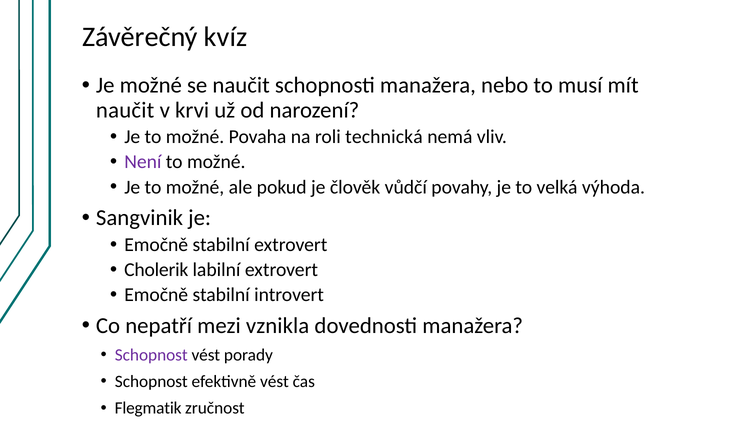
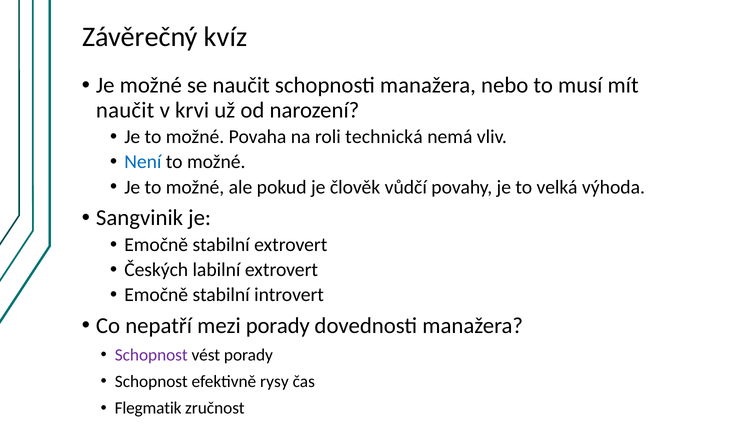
Není colour: purple -> blue
Cholerik: Cholerik -> Českých
mezi vznikla: vznikla -> porady
efektivně vést: vést -> rysy
